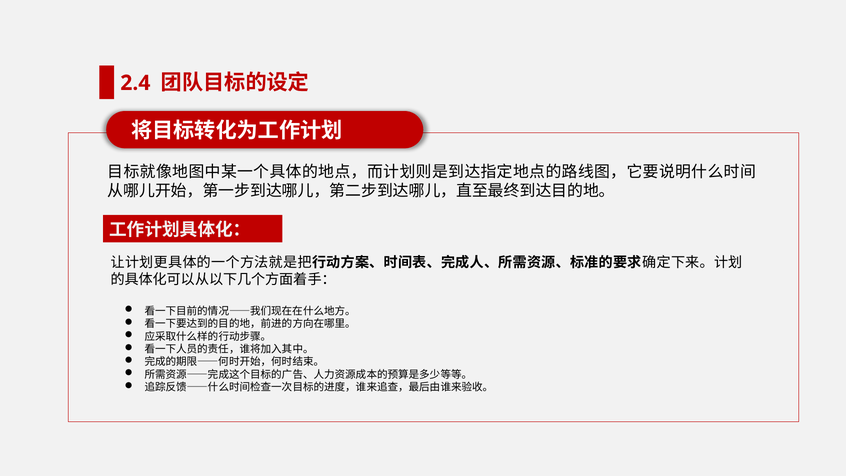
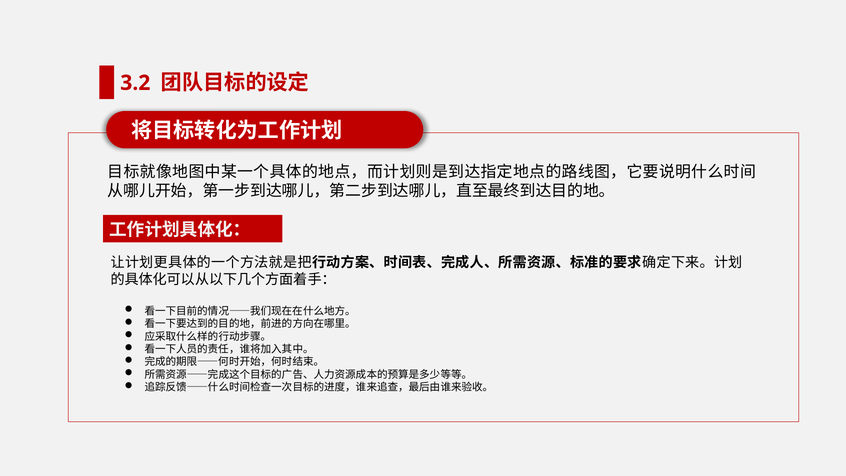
2.4: 2.4 -> 3.2
